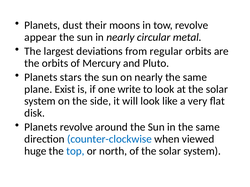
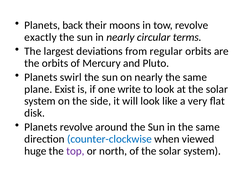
dust: dust -> back
appear: appear -> exactly
metal: metal -> terms
stars: stars -> swirl
top colour: blue -> purple
